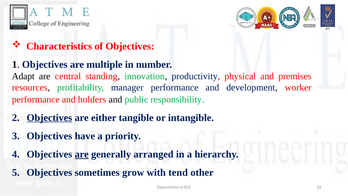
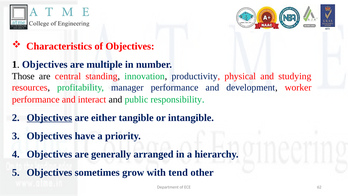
Adapt: Adapt -> Those
premises: premises -> studying
holders: holders -> interact
are at (82, 154) underline: present -> none
